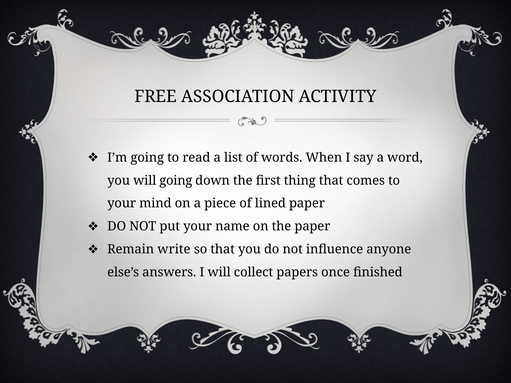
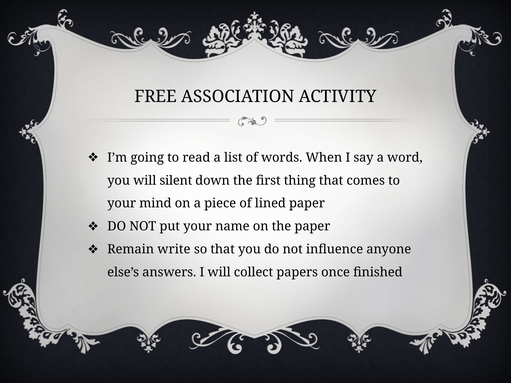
will going: going -> silent
